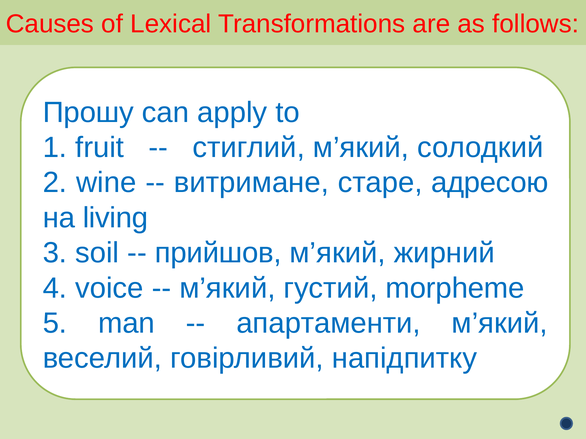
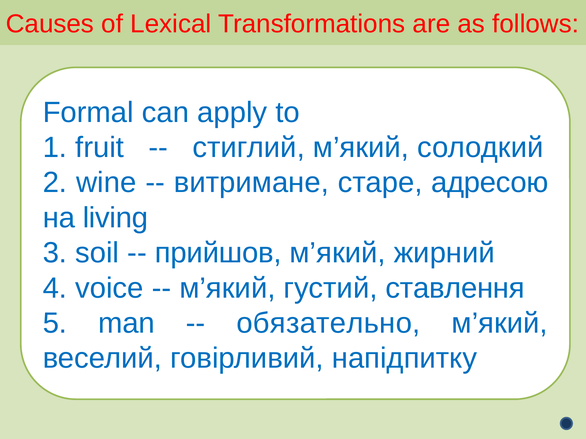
Прошу: Прошу -> Formal
morpheme: morpheme -> ставлення
апартаменти: апартаменти -> обязательно
